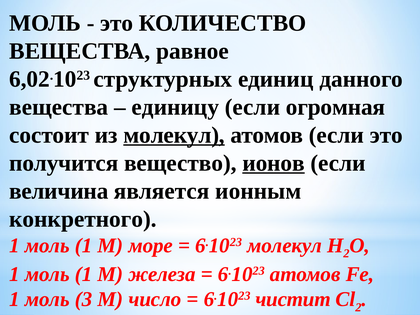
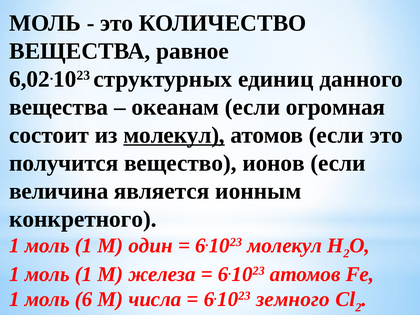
единицу: единицу -> океанам
ионов underline: present -> none
море: море -> один
3: 3 -> 6
число: число -> числа
чистит: чистит -> земного
